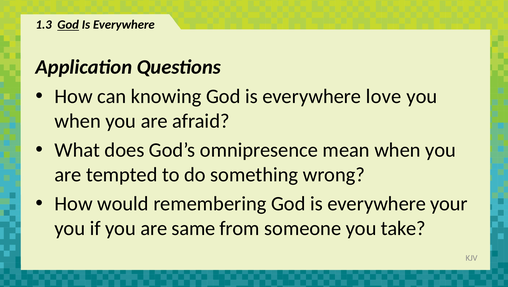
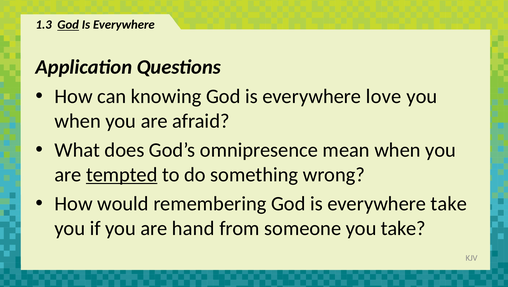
tempted underline: none -> present
everywhere your: your -> take
same: same -> hand
